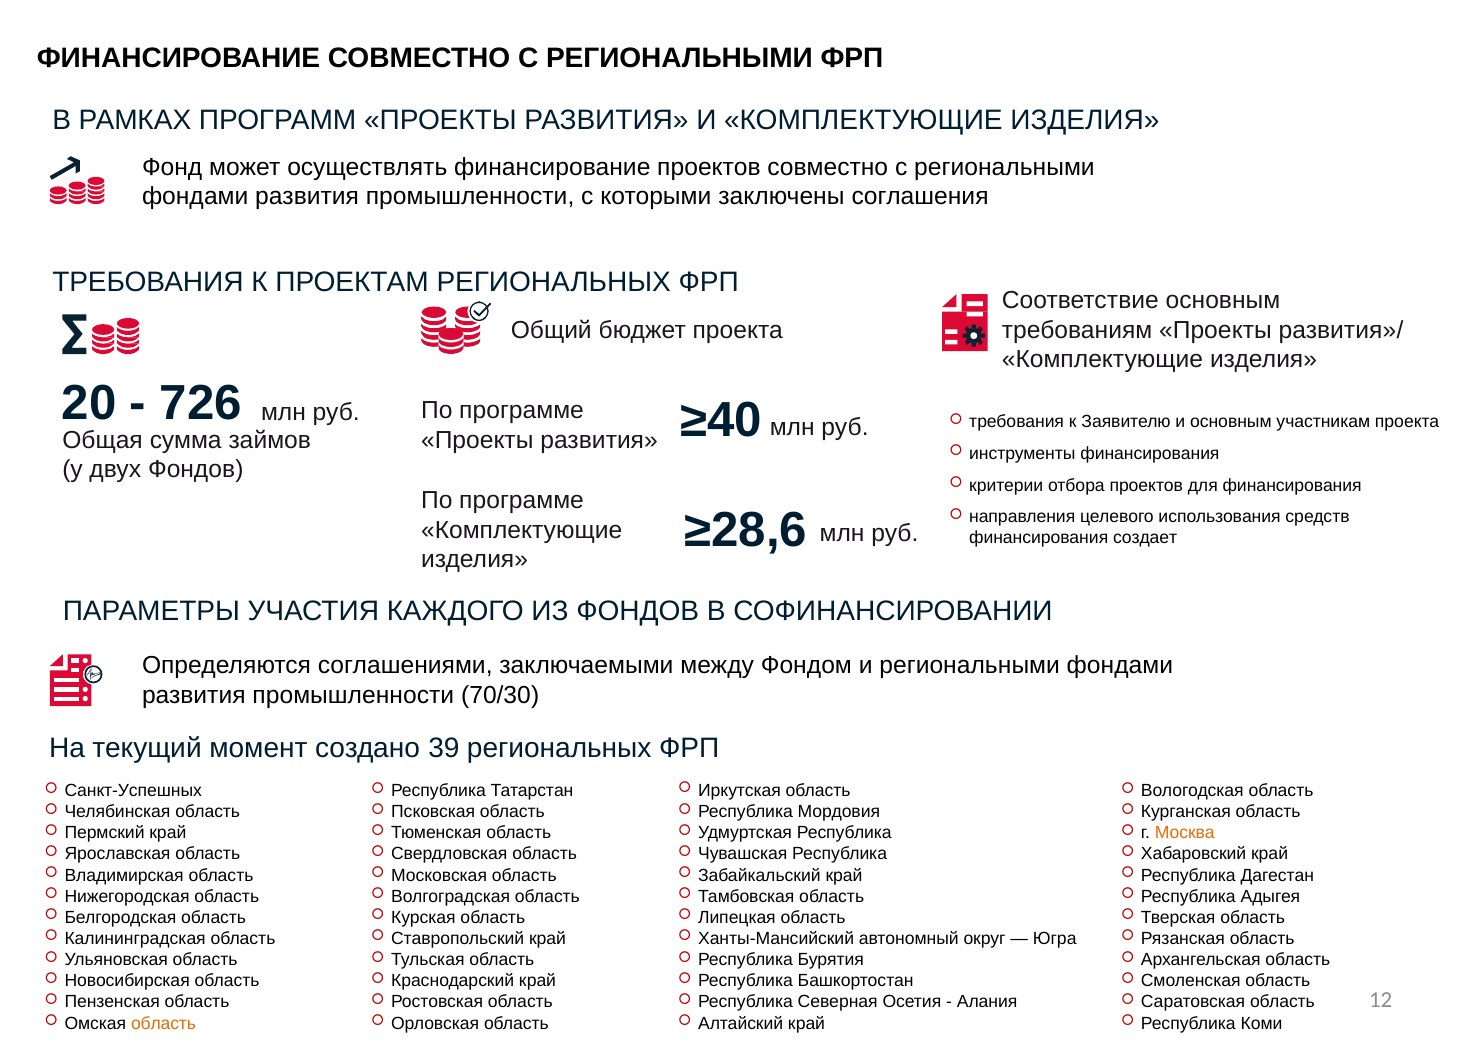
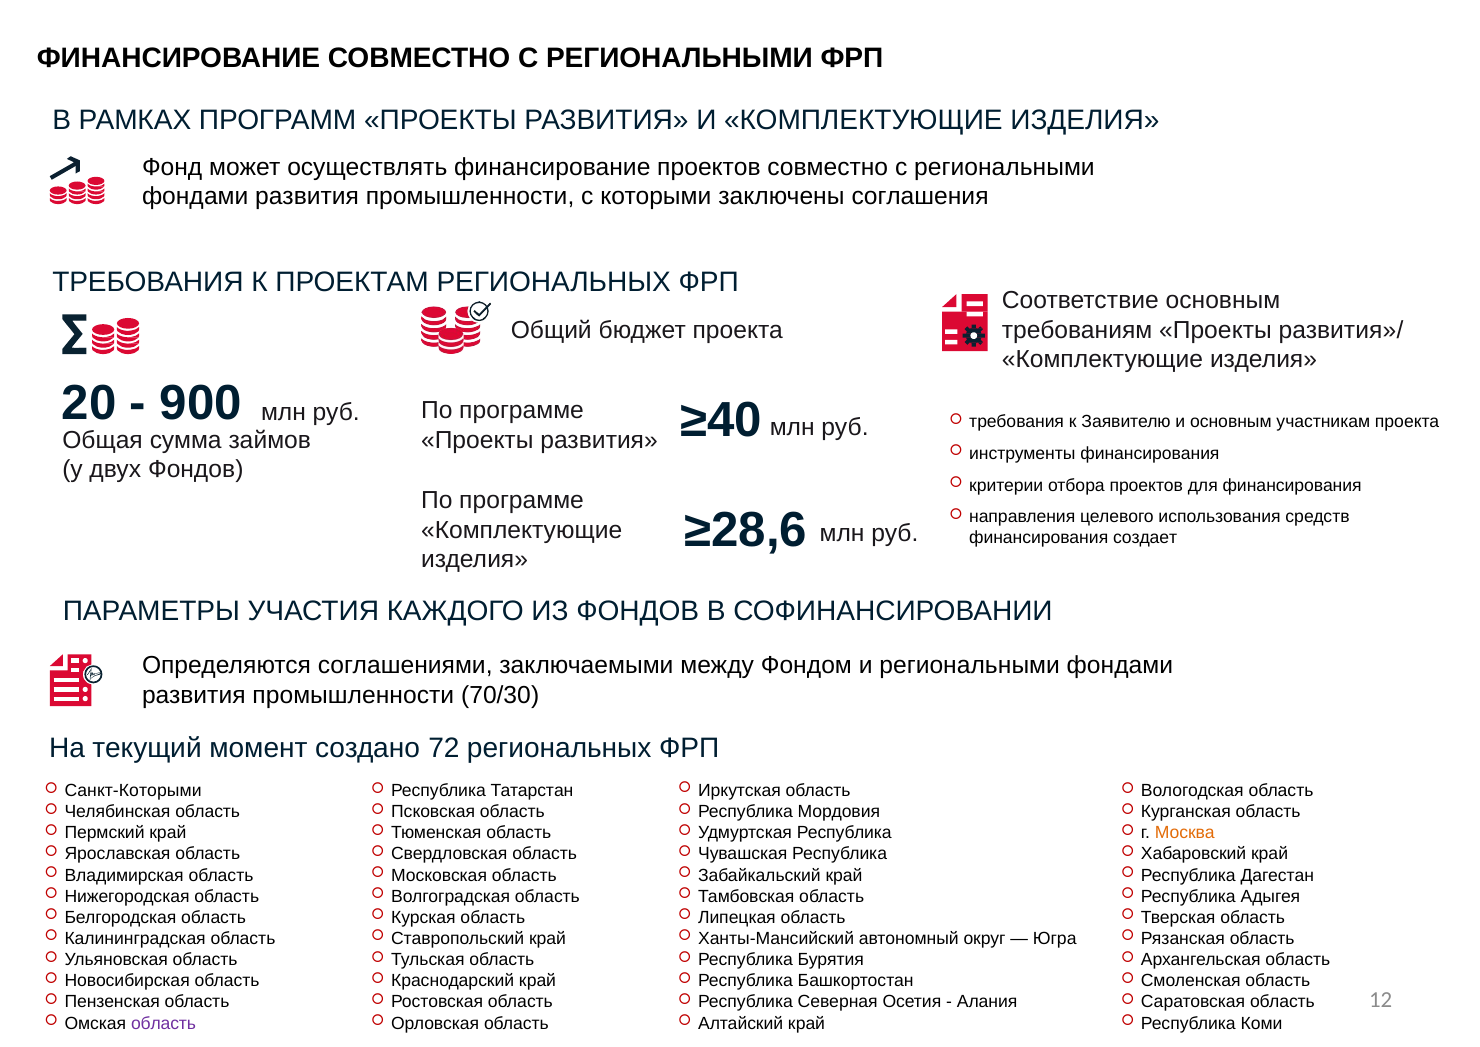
726: 726 -> 900
39: 39 -> 72
Санкт-Успешных: Санкт-Успешных -> Санкт-Которыми
область at (164, 1023) colour: orange -> purple
